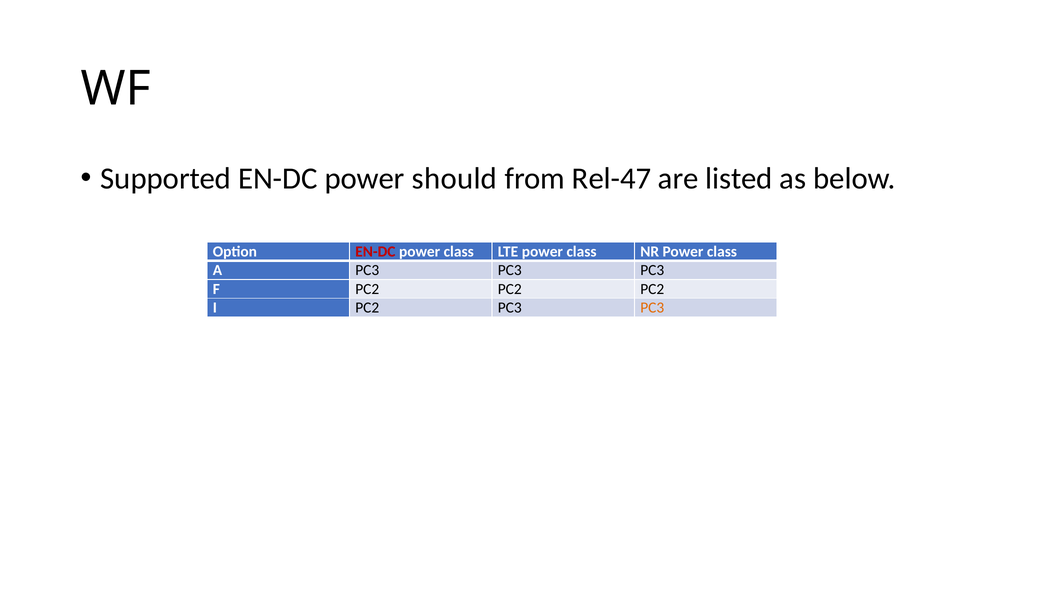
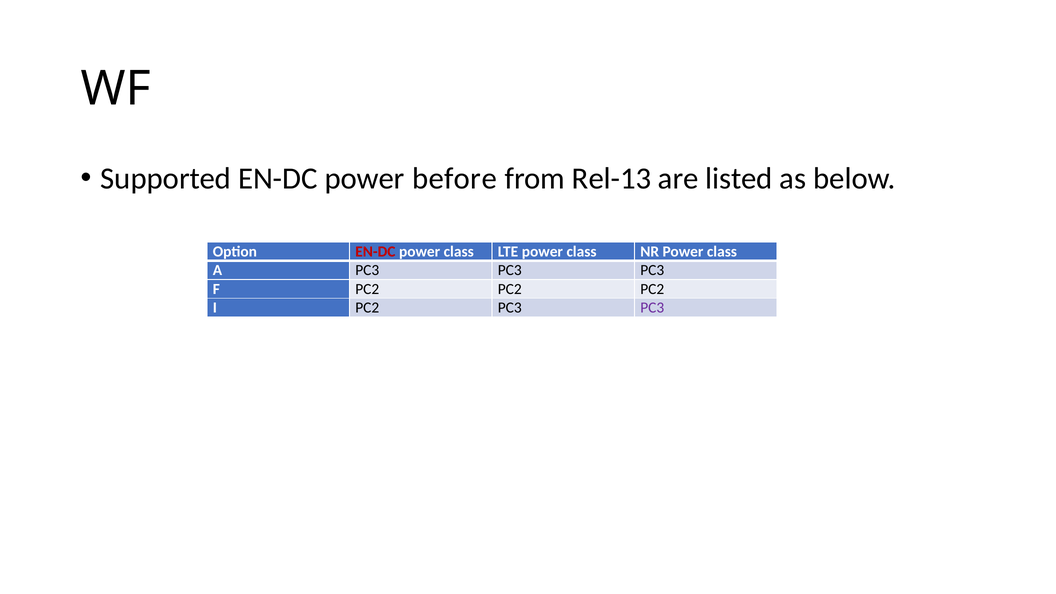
should: should -> before
Rel-47: Rel-47 -> Rel-13
PC3 at (652, 308) colour: orange -> purple
